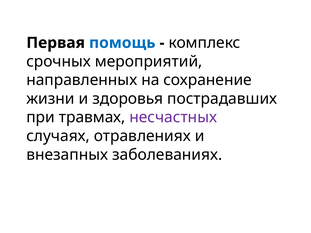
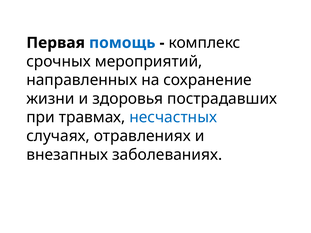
несчастных colour: purple -> blue
